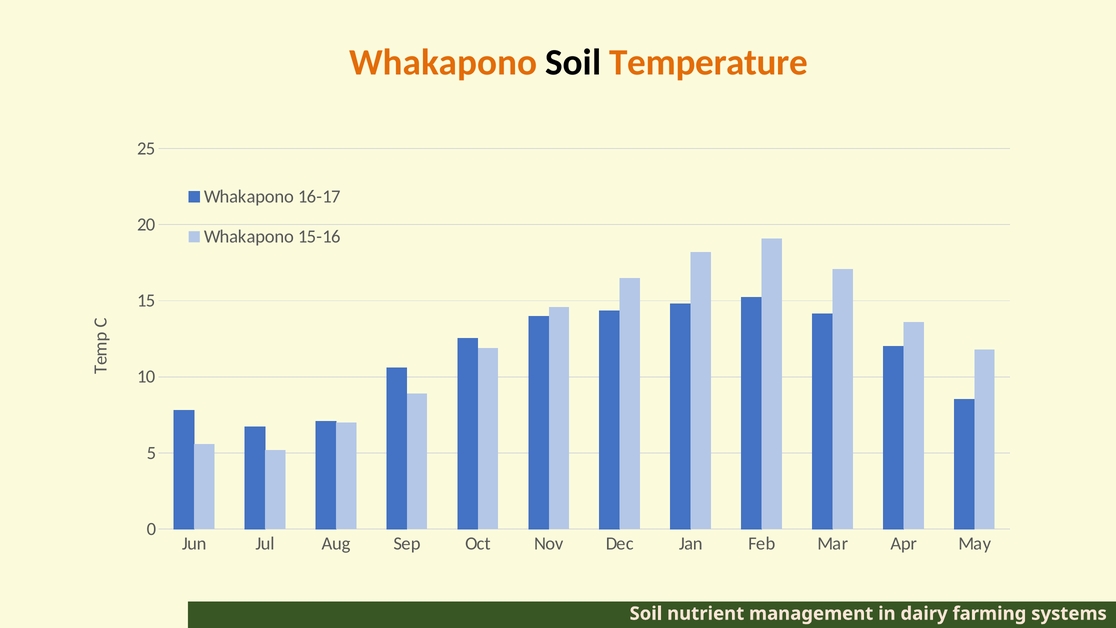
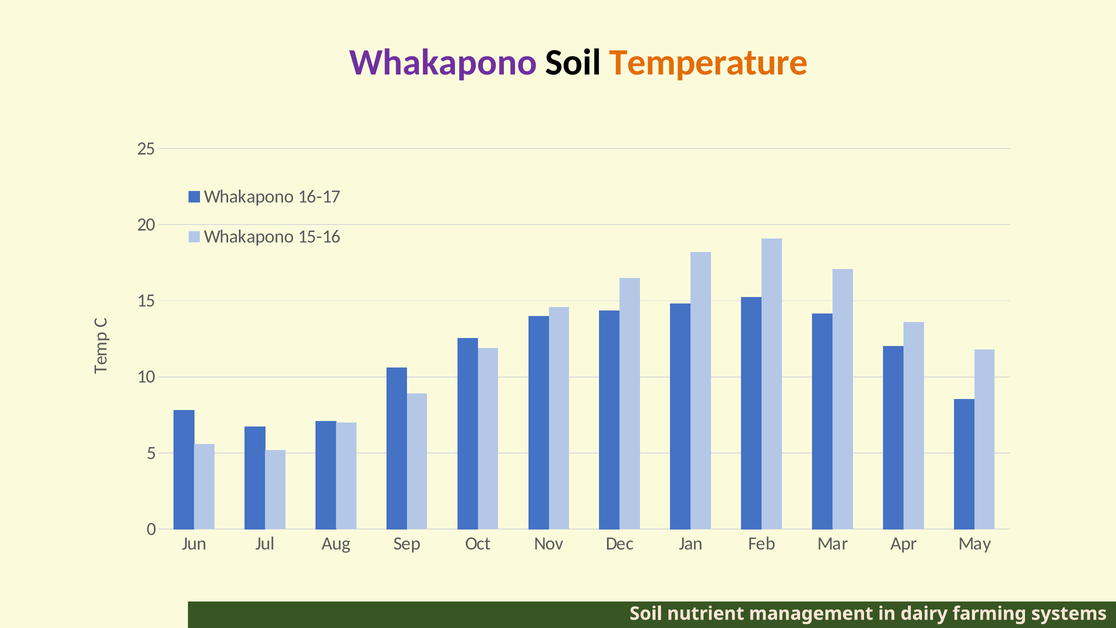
Whakapono at (443, 62) colour: orange -> purple
